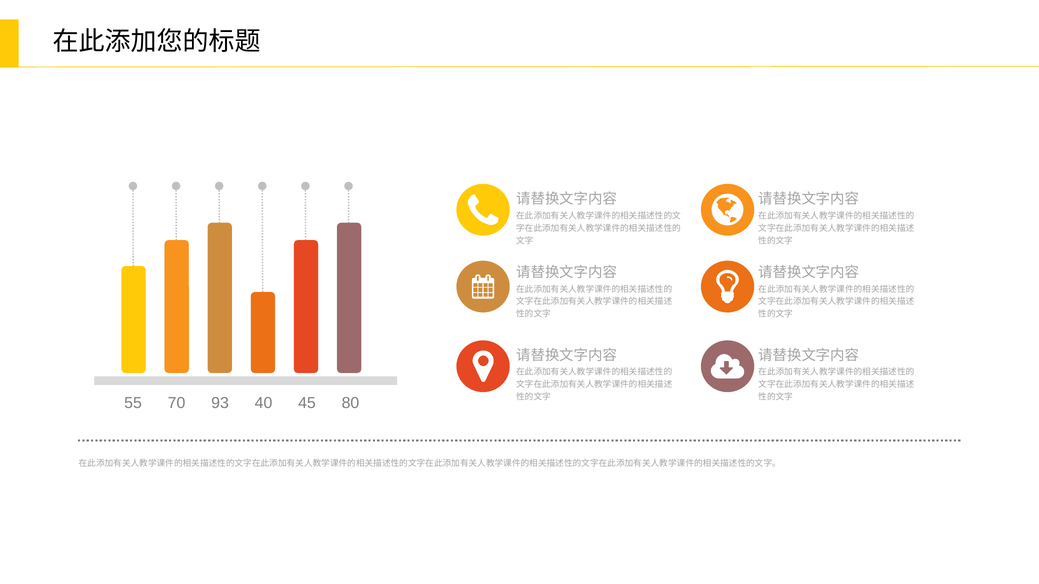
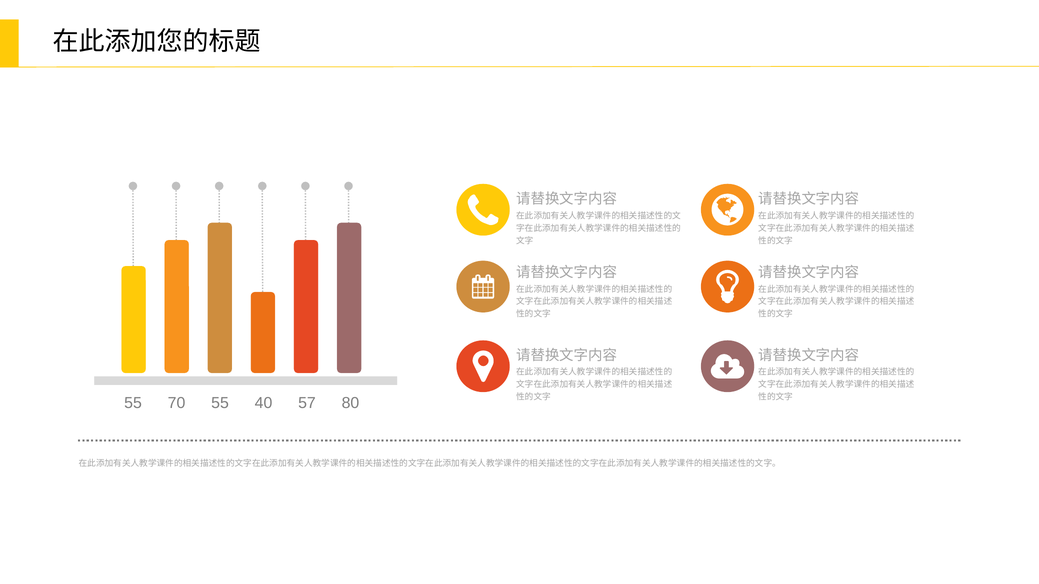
70 93: 93 -> 55
45: 45 -> 57
